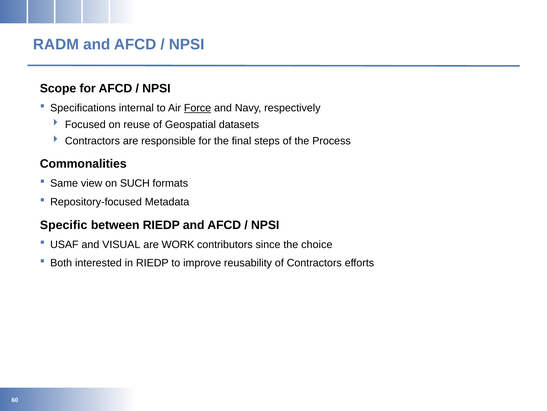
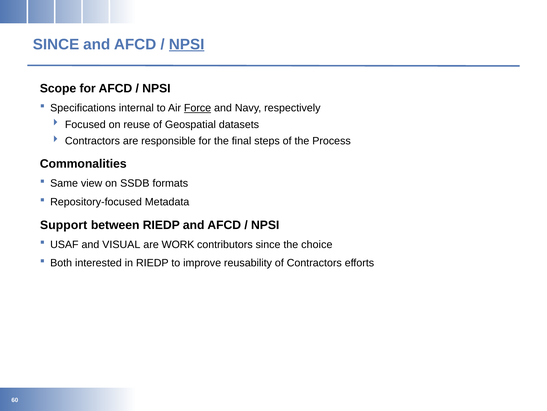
RADM at (56, 44): RADM -> SINCE
NPSI at (187, 44) underline: none -> present
SUCH: SUCH -> SSDB
Specific: Specific -> Support
